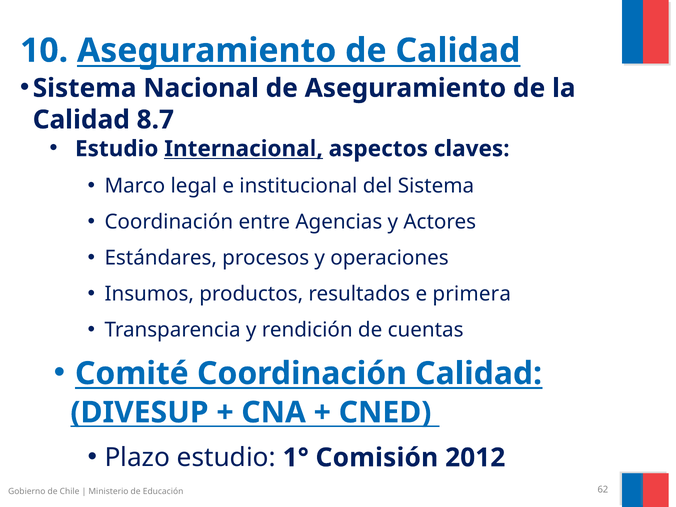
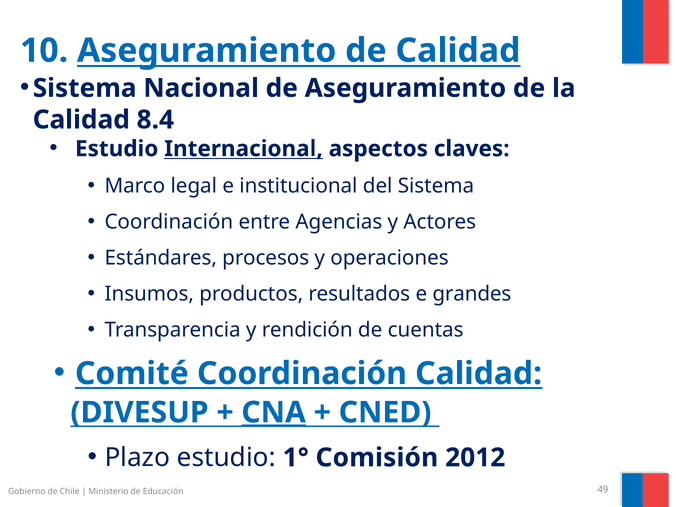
8.7: 8.7 -> 8.4
primera: primera -> grandes
CNA underline: none -> present
62: 62 -> 49
